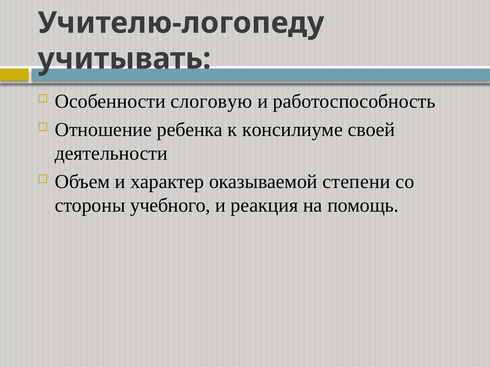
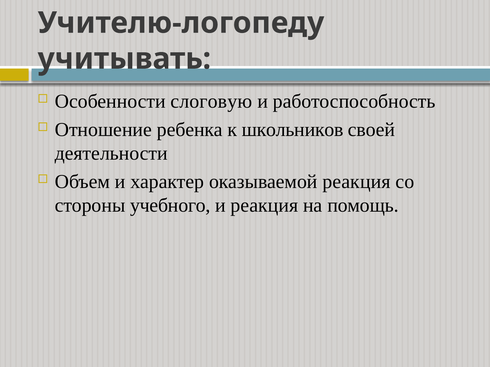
консилиуме: консилиуме -> школьников
оказываемой степени: степени -> реакция
